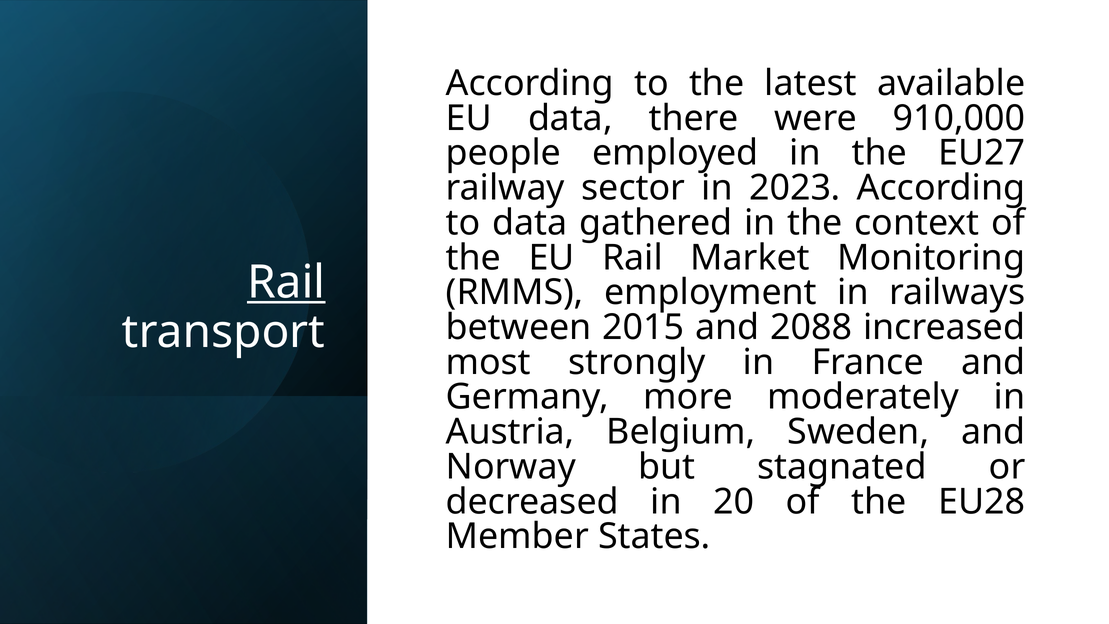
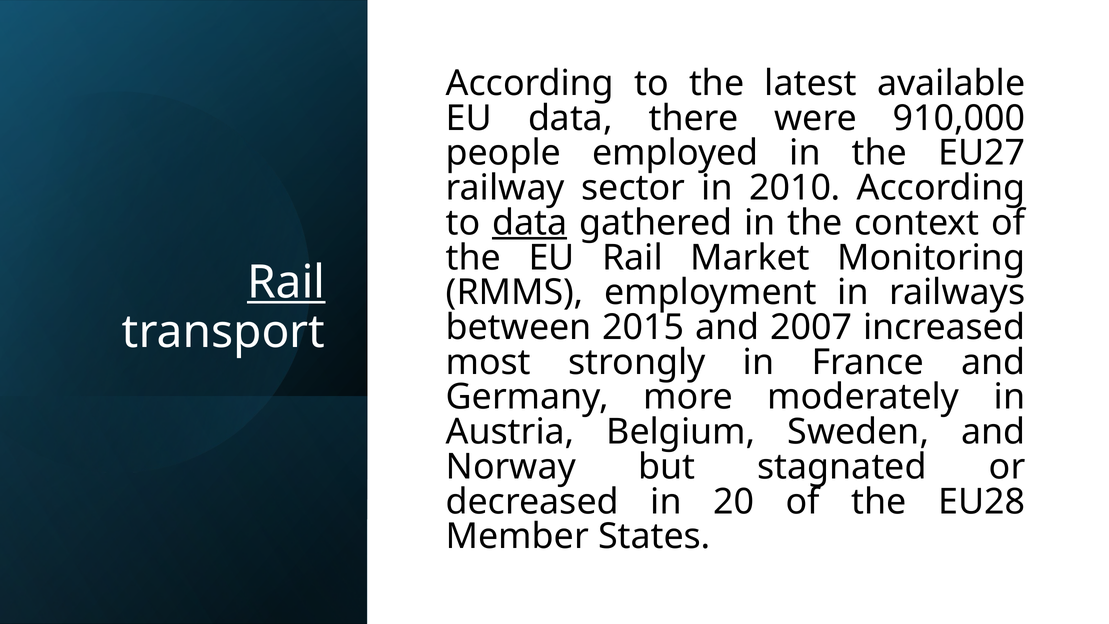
2023: 2023 -> 2010
data at (530, 223) underline: none -> present
2088: 2088 -> 2007
